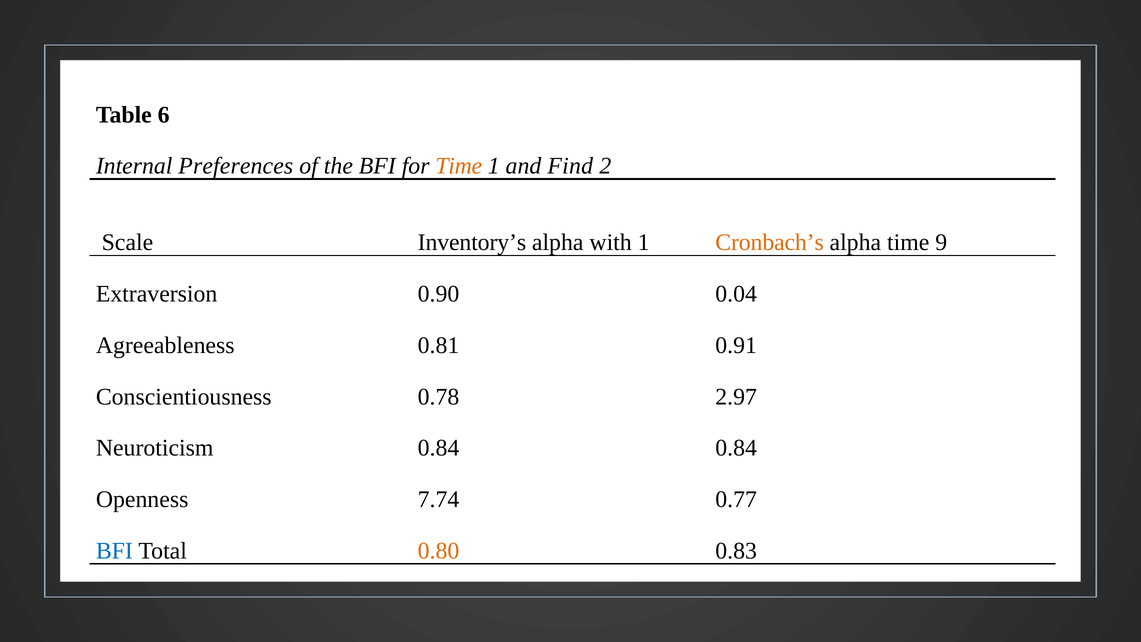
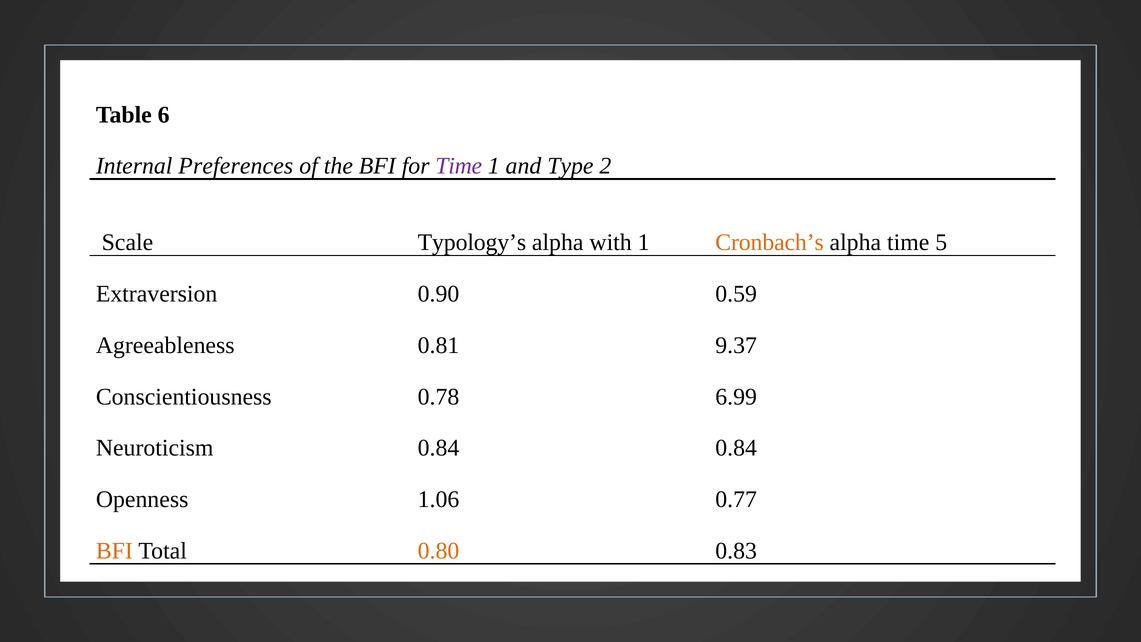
Time at (459, 166) colour: orange -> purple
Find: Find -> Type
Inventory’s: Inventory’s -> Typology’s
9: 9 -> 5
0.04: 0.04 -> 0.59
0.91: 0.91 -> 9.37
2.97: 2.97 -> 6.99
7.74: 7.74 -> 1.06
BFI at (114, 551) colour: blue -> orange
